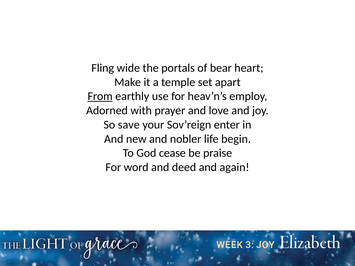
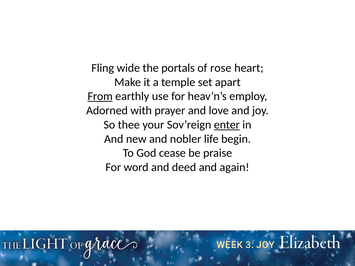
bear: bear -> rose
save: save -> thee
enter underline: none -> present
